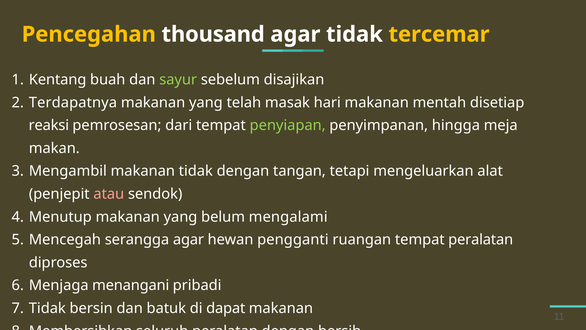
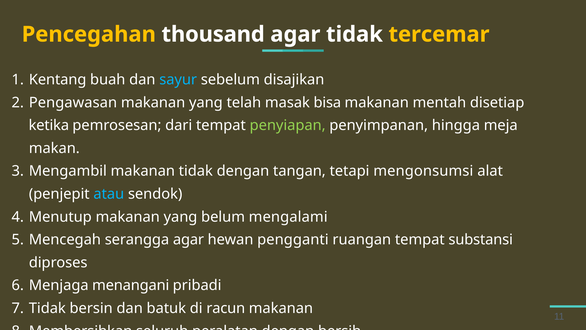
sayur colour: light green -> light blue
Terdapatnya: Terdapatnya -> Pengawasan
hari: hari -> bisa
reaksi: reaksi -> ketika
mengeluarkan: mengeluarkan -> mengonsumsi
atau colour: pink -> light blue
tempat peralatan: peralatan -> substansi
dapat: dapat -> racun
